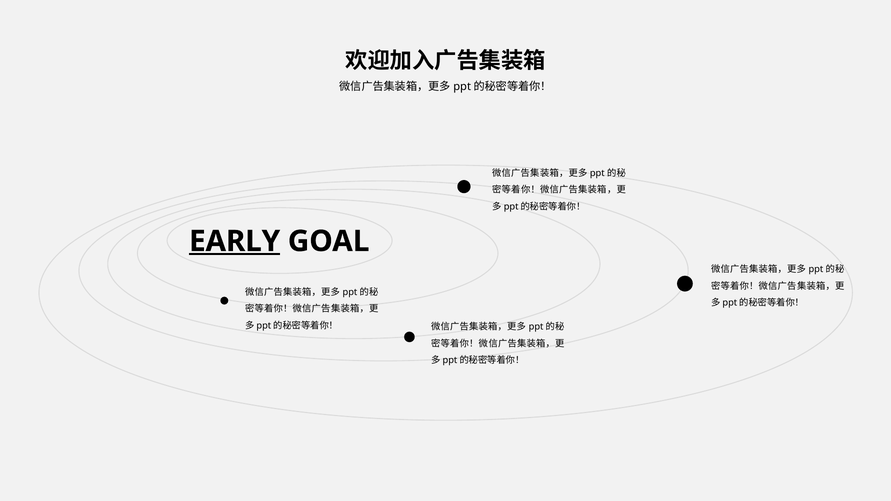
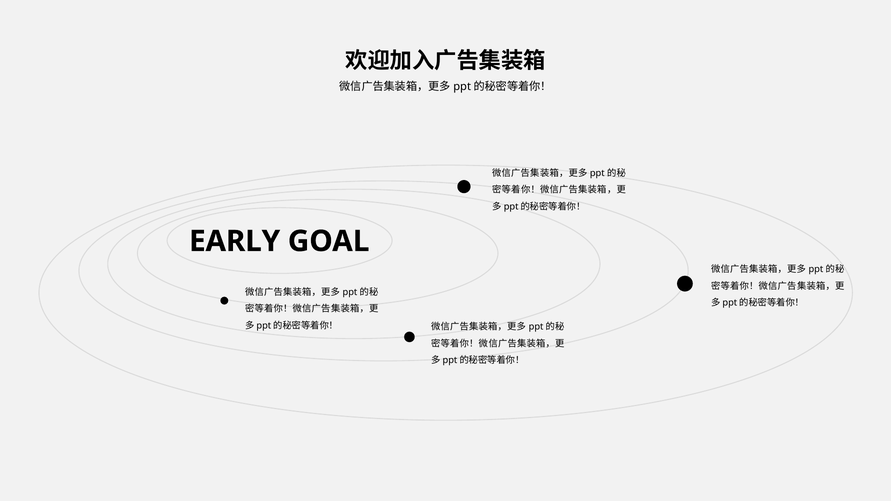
EARLY underline: present -> none
